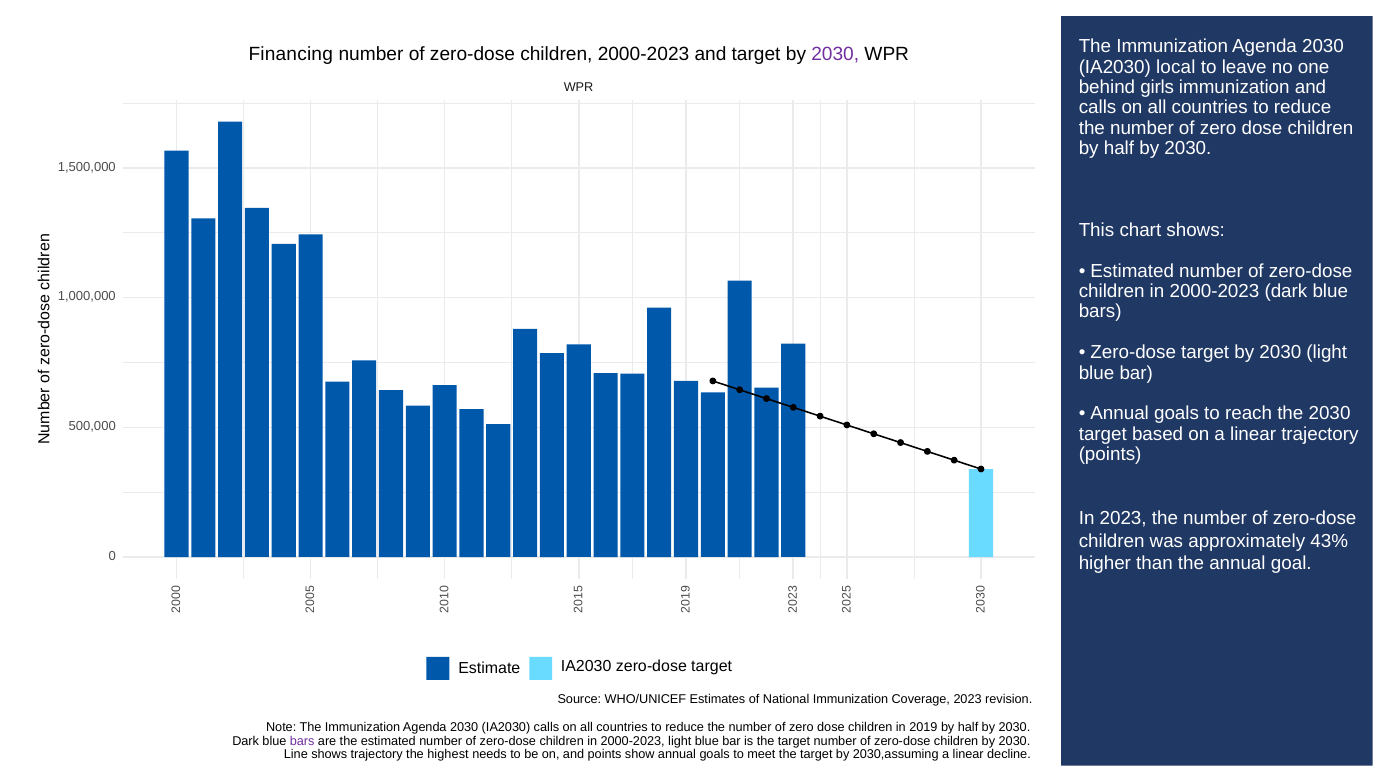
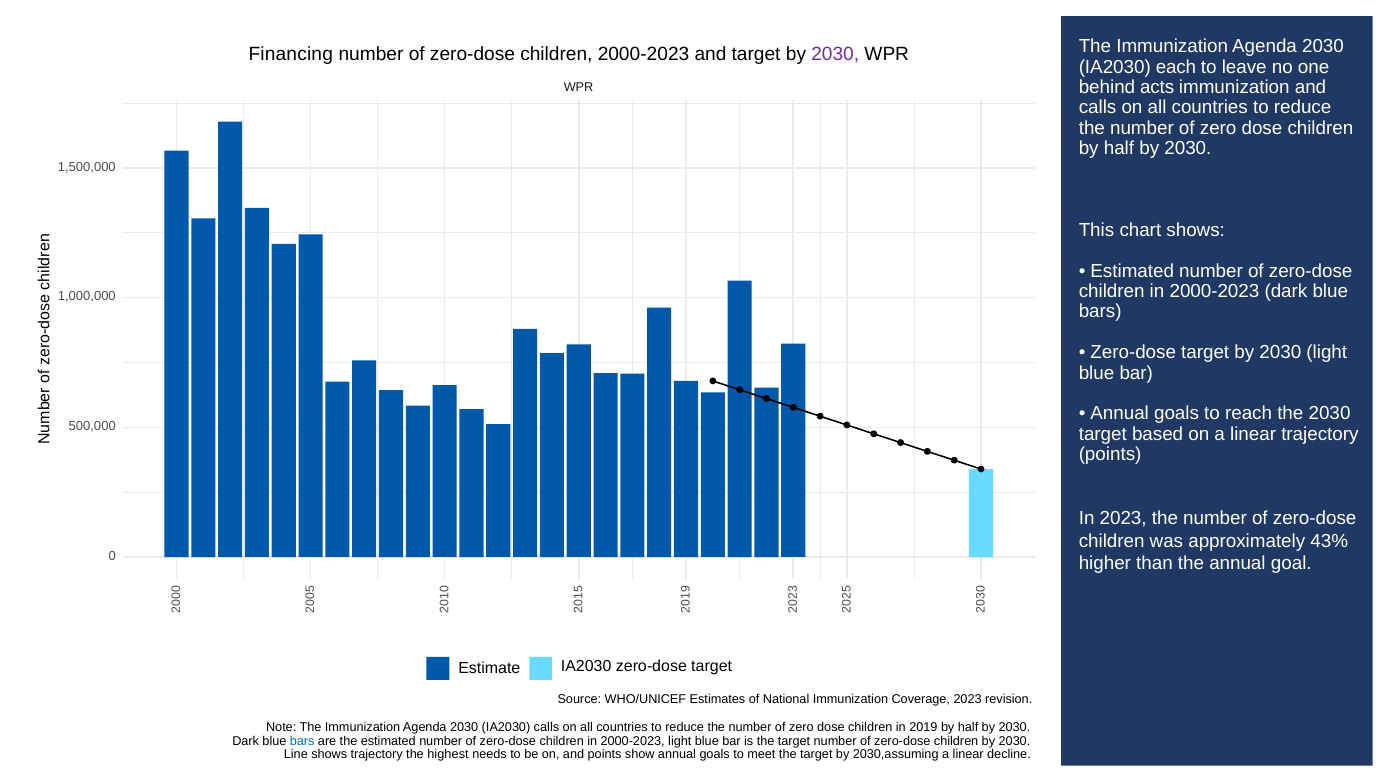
local: local -> each
girls: girls -> acts
bars at (302, 741) colour: purple -> blue
